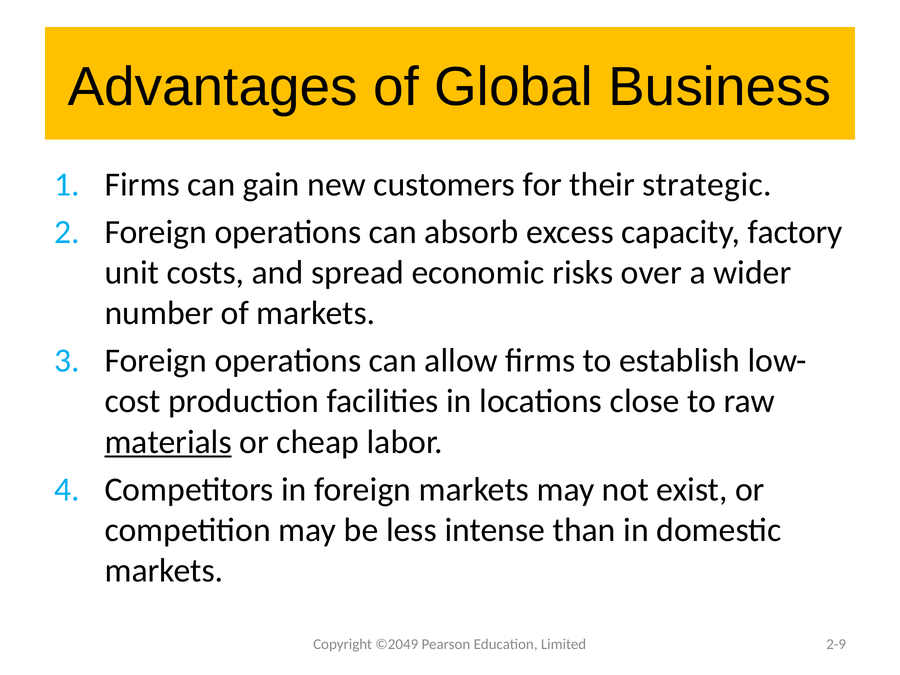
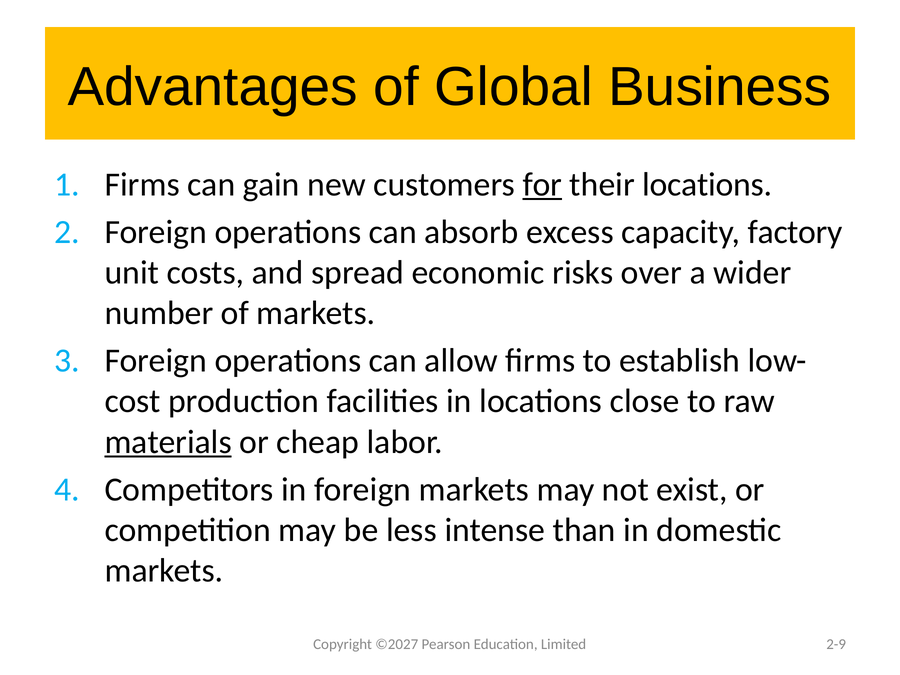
for underline: none -> present
their strategic: strategic -> locations
©2049: ©2049 -> ©2027
